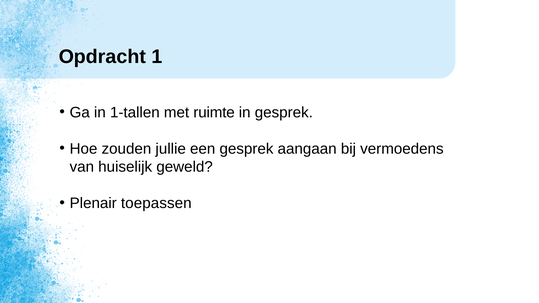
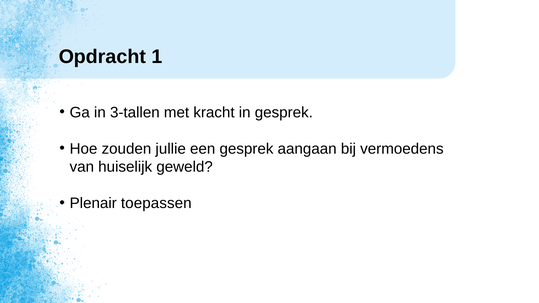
1-tallen: 1-tallen -> 3-tallen
ruimte: ruimte -> kracht
